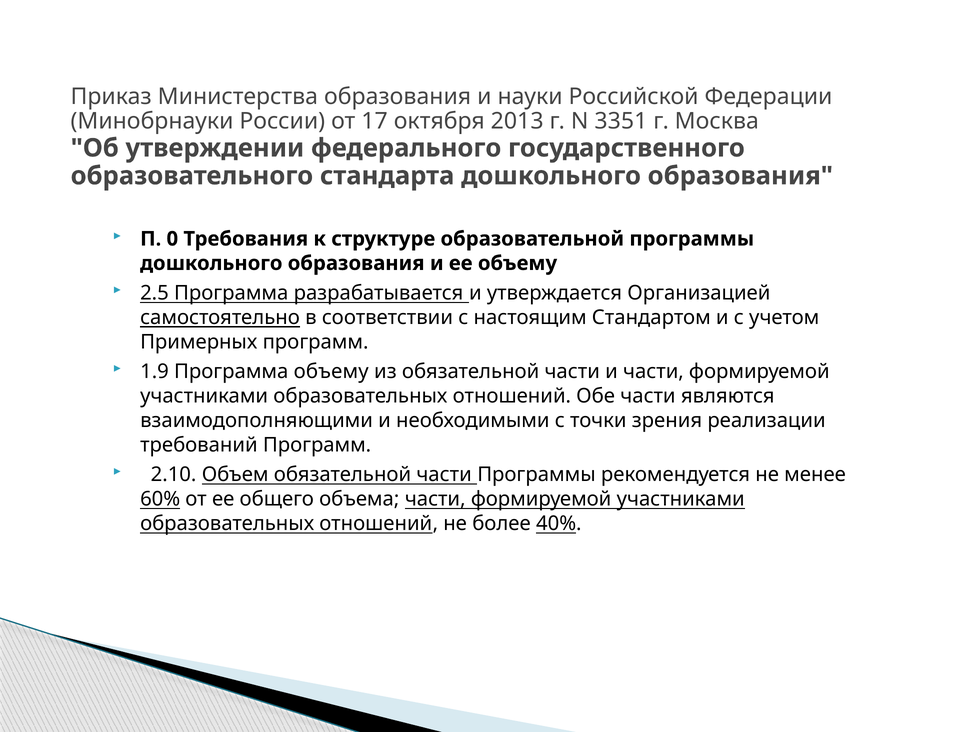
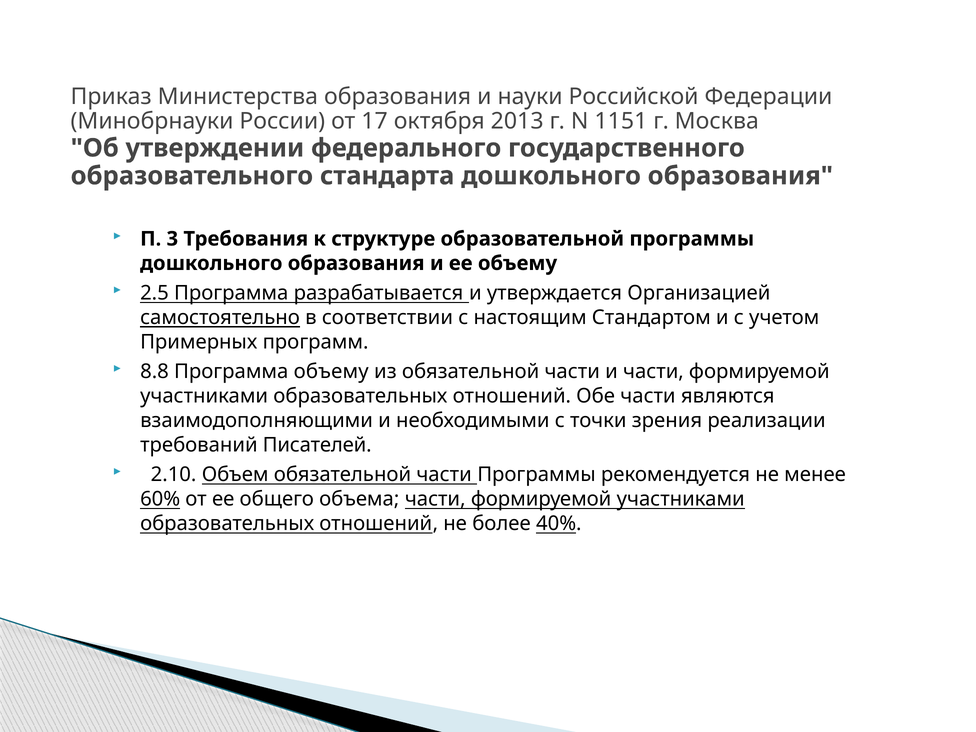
3351: 3351 -> 1151
0: 0 -> 3
1.9: 1.9 -> 8.8
требований Программ: Программ -> Писателей
